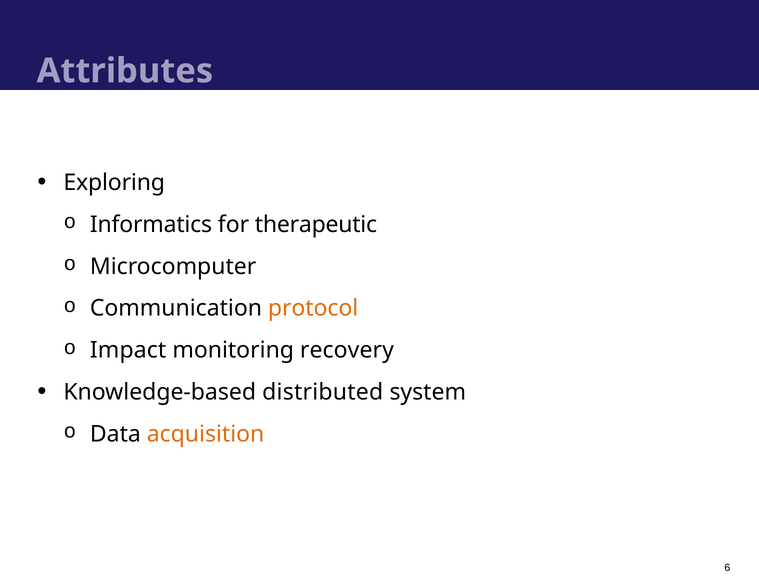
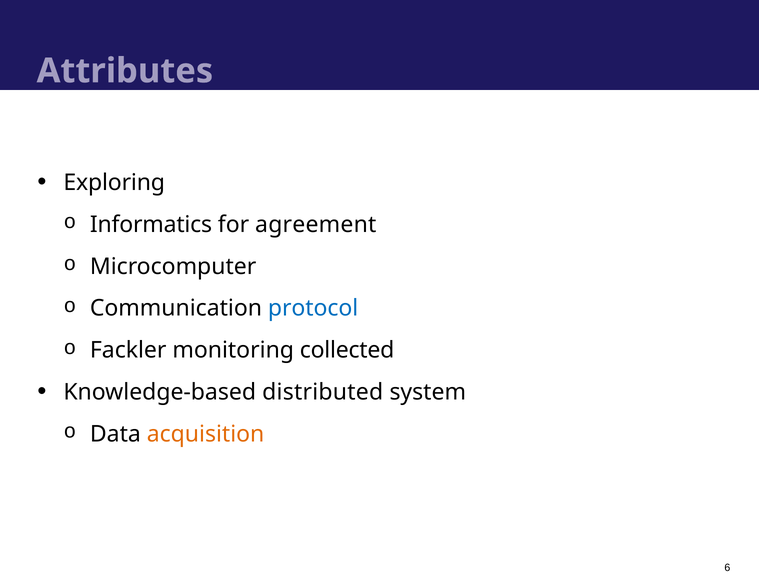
therapeutic: therapeutic -> agreement
protocol colour: orange -> blue
Impact: Impact -> Fackler
recovery: recovery -> collected
